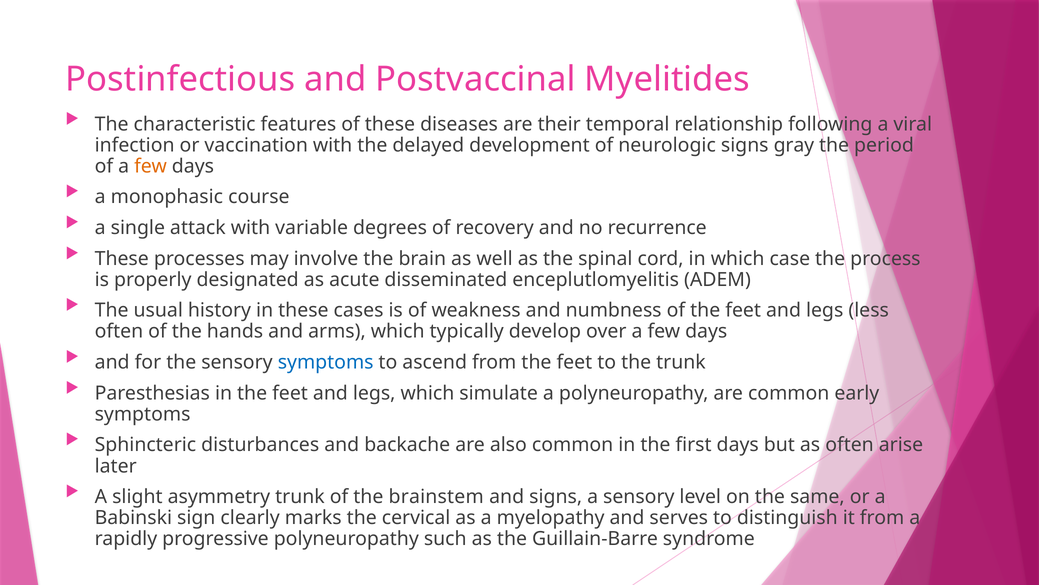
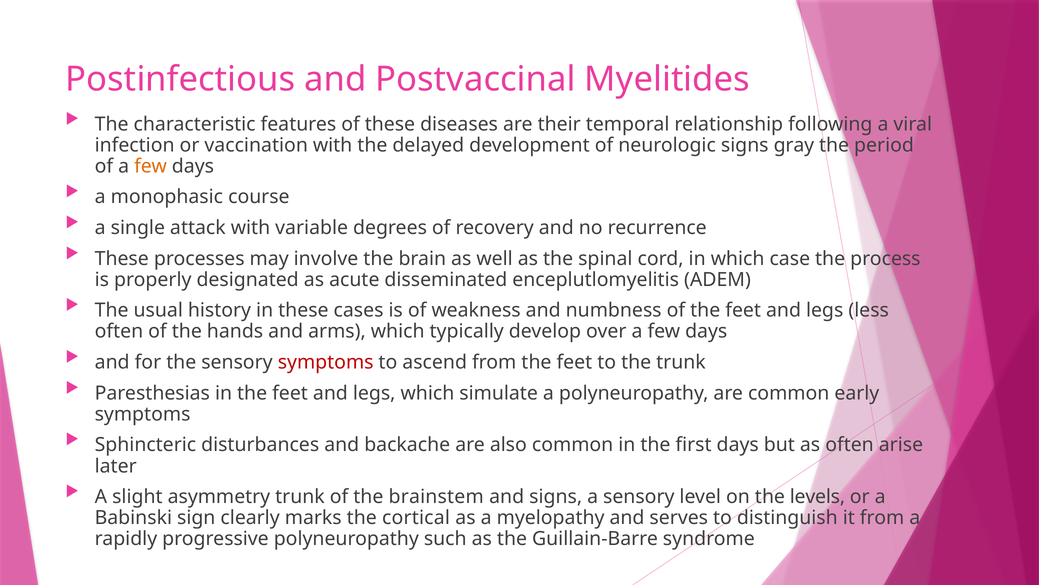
symptoms at (326, 362) colour: blue -> red
same: same -> levels
cervical: cervical -> cortical
